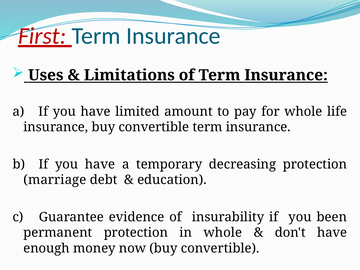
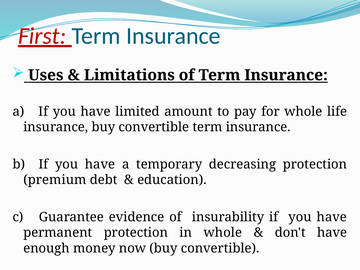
marriage: marriage -> premium
insurability if you been: been -> have
